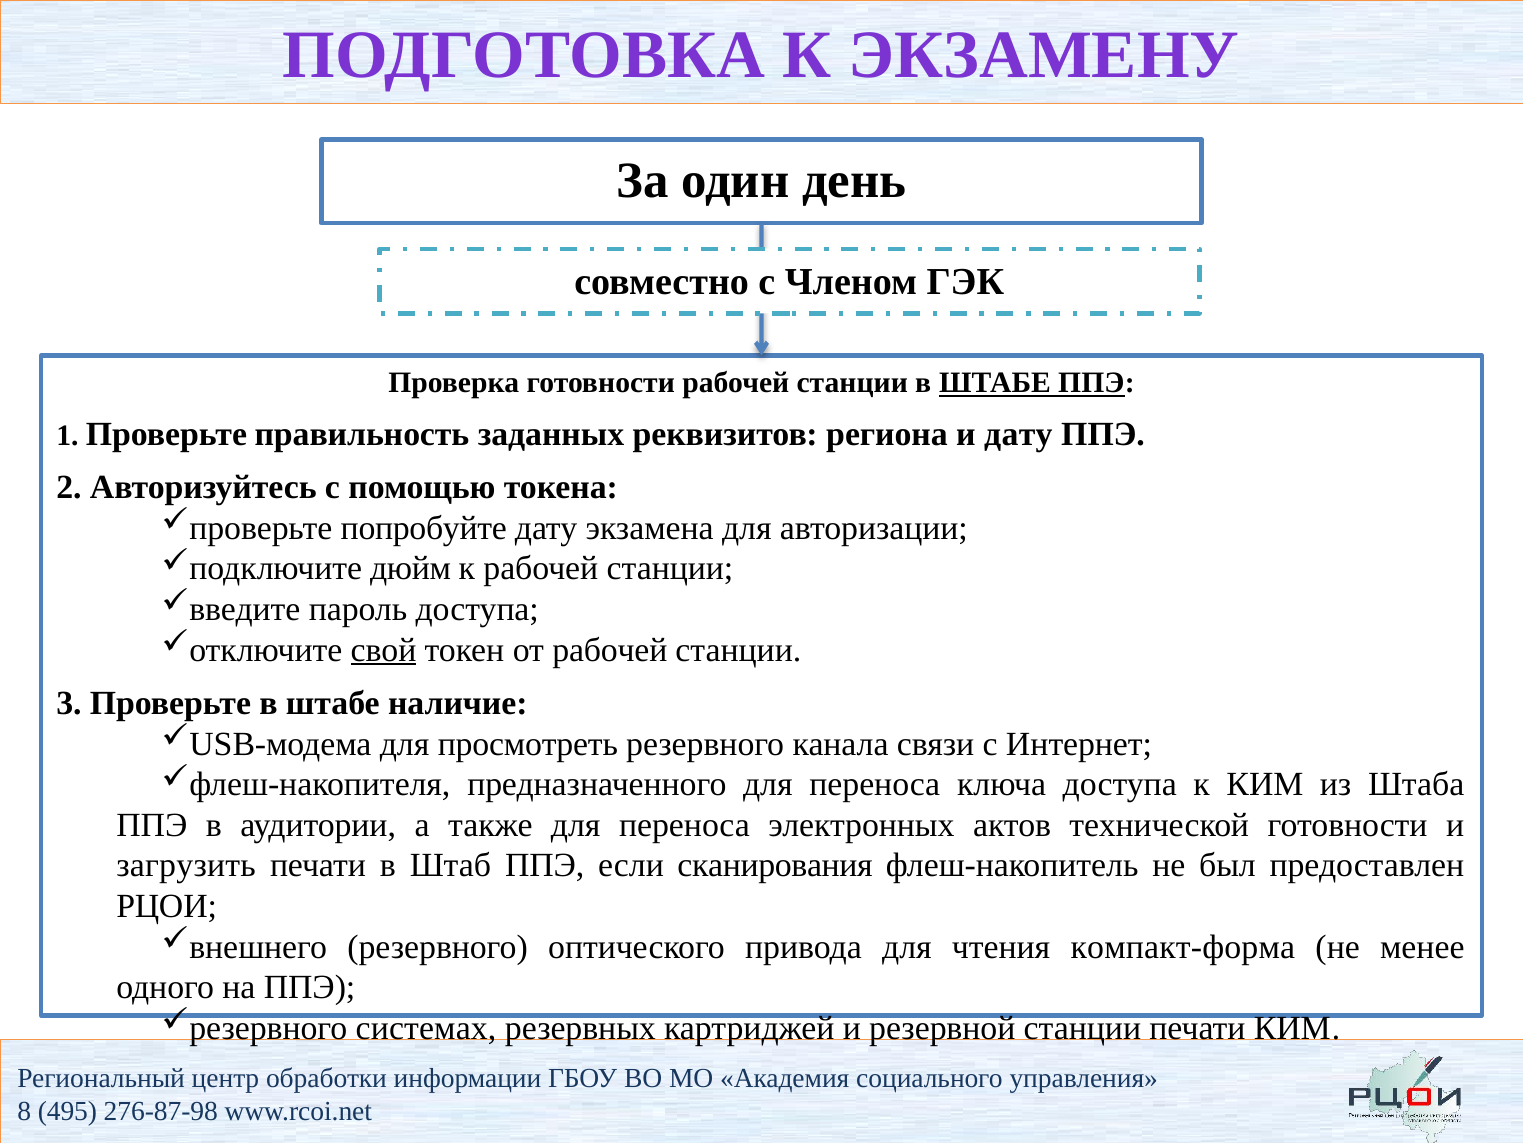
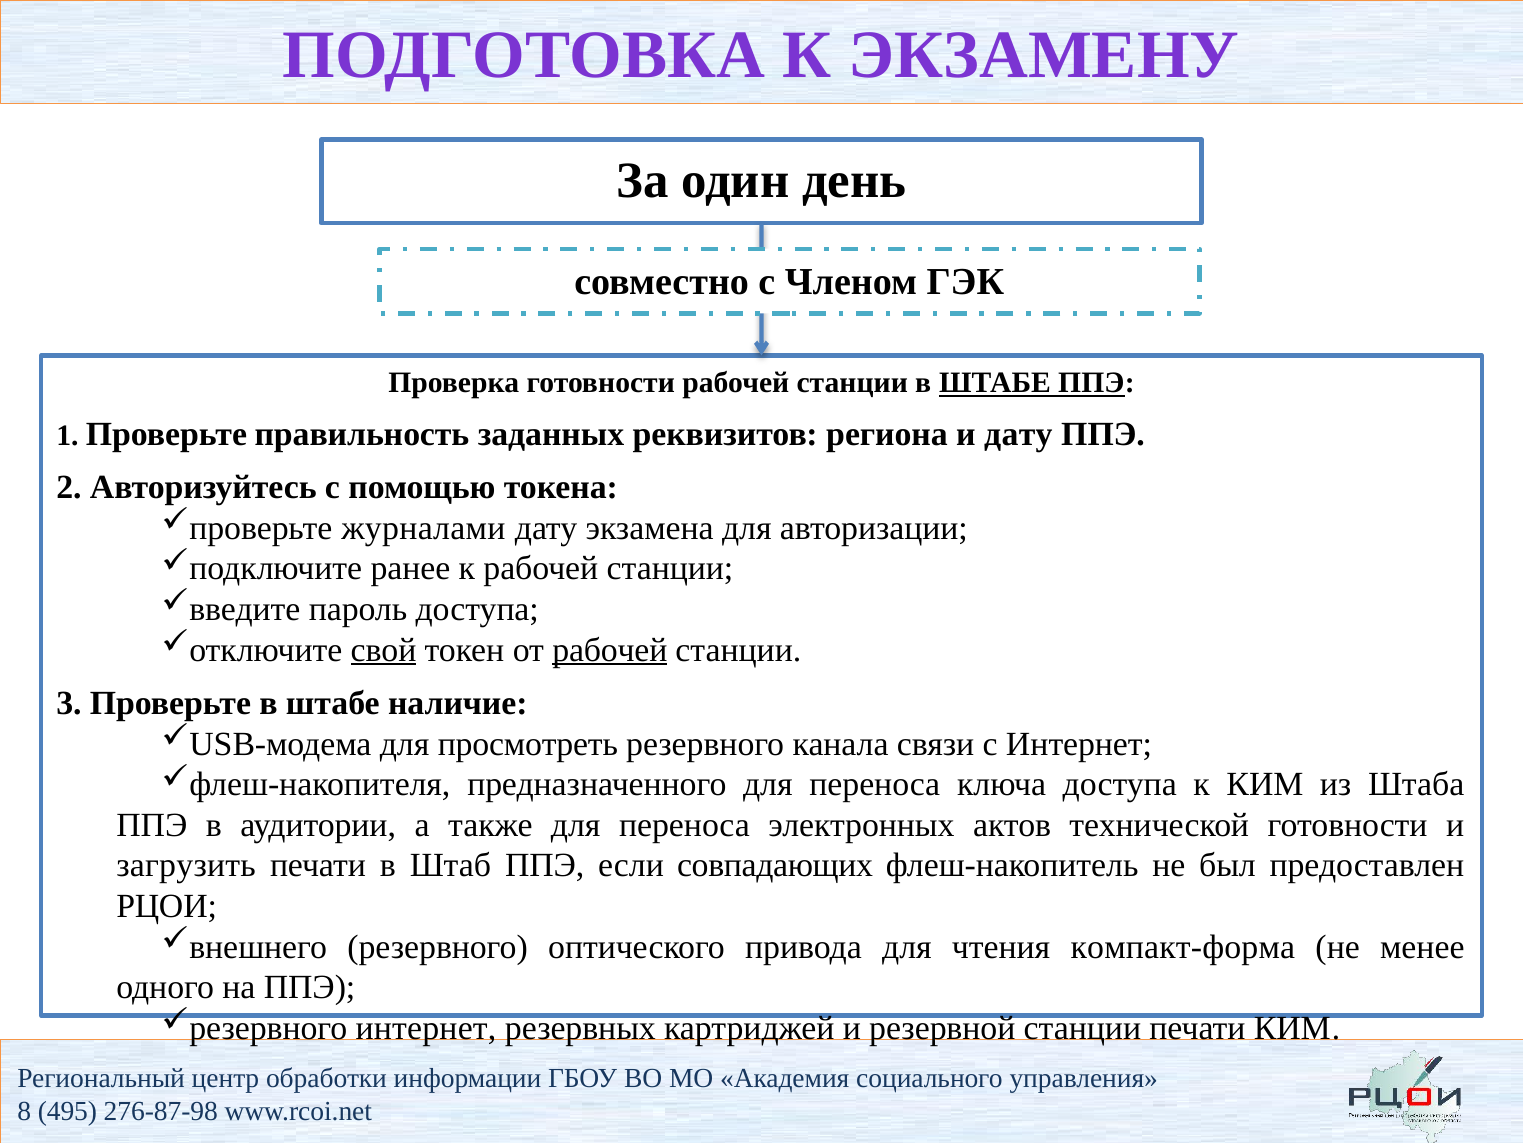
попробуйте: попробуйте -> журналами
дюйм: дюйм -> ранее
рабочей at (610, 649) underline: none -> present
сканирования: сканирования -> совпадающих
системах at (426, 1028): системах -> интернет
